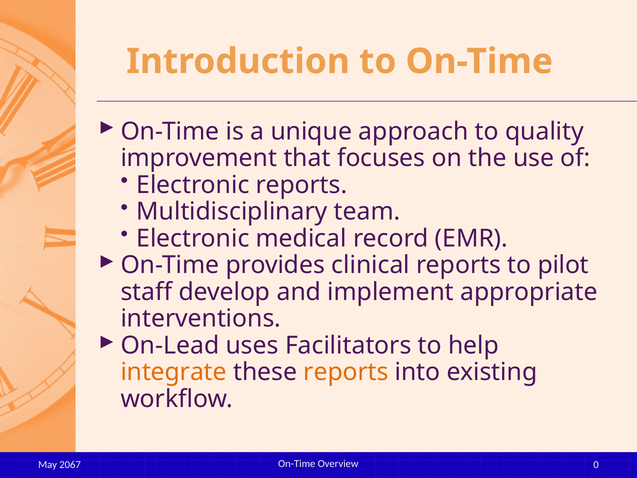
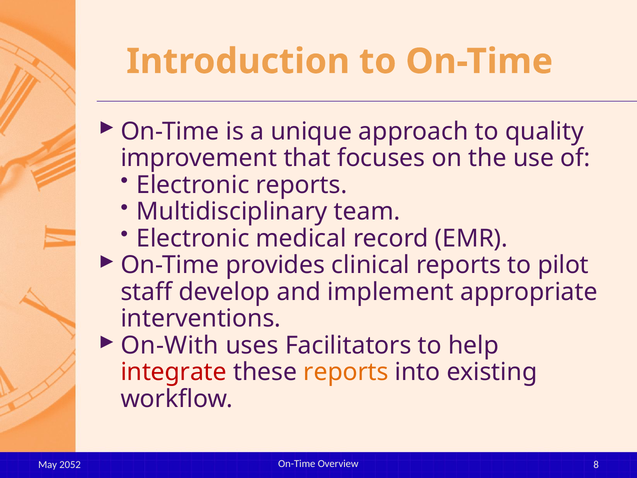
On-Lead: On-Lead -> On-With
integrate colour: orange -> red
0: 0 -> 8
2067: 2067 -> 2052
